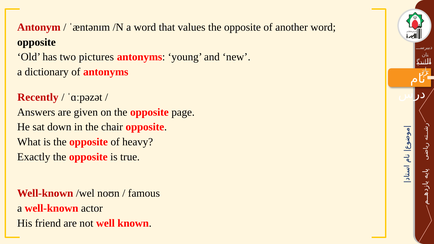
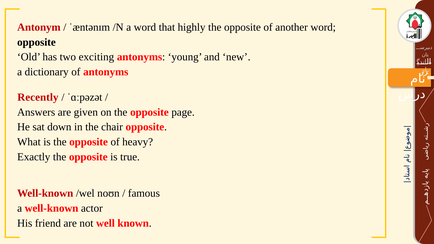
values: values -> highly
pictures: pictures -> exciting
